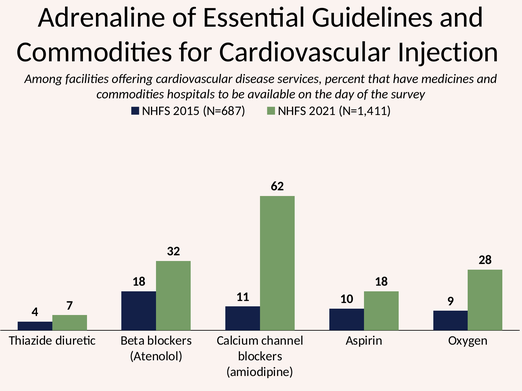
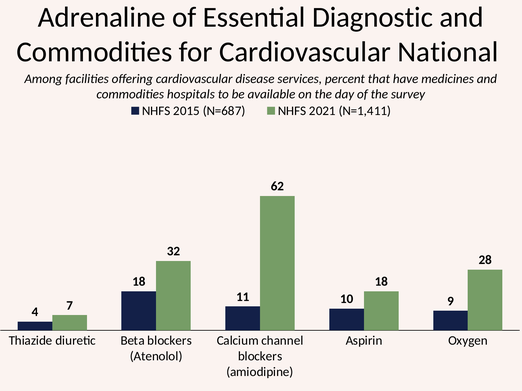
Guidelines: Guidelines -> Diagnostic
Injection: Injection -> National
